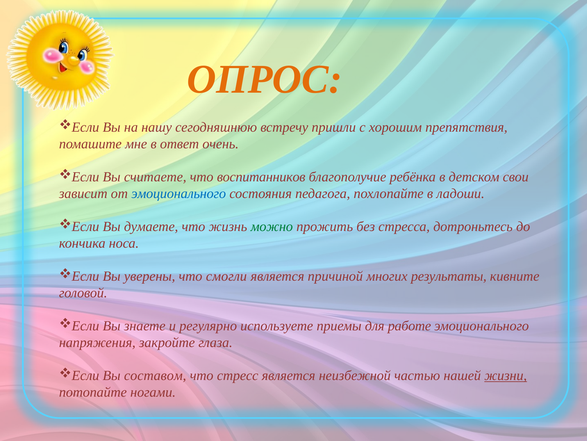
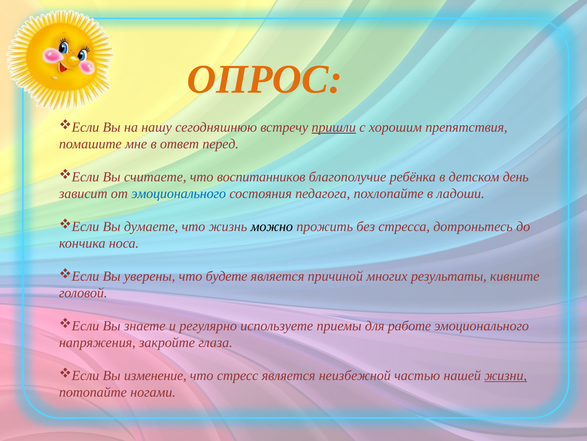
пришли underline: none -> present
очень: очень -> перед
свои: свои -> день
можно colour: green -> black
смогли: смогли -> будете
составом: составом -> изменение
